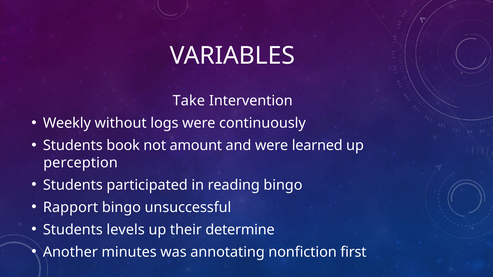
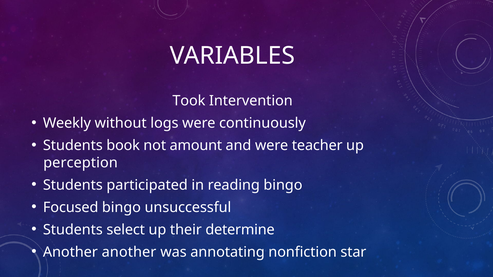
Take: Take -> Took
learned: learned -> teacher
Rapport: Rapport -> Focused
levels: levels -> select
Another minutes: minutes -> another
first: first -> star
